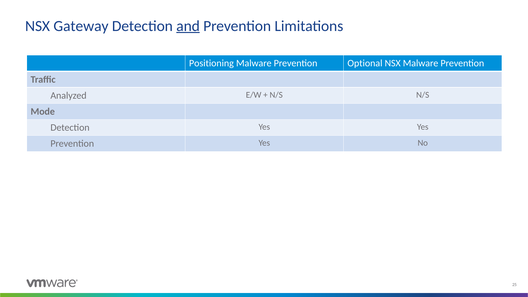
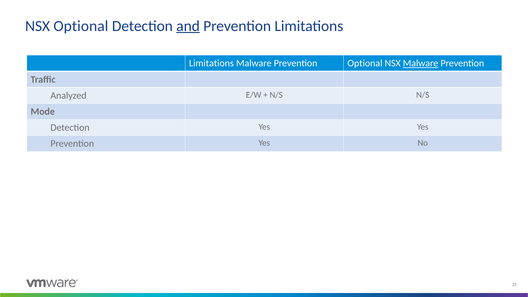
NSX Gateway: Gateway -> Optional
Positioning at (211, 63): Positioning -> Limitations
Malware at (421, 63) underline: none -> present
